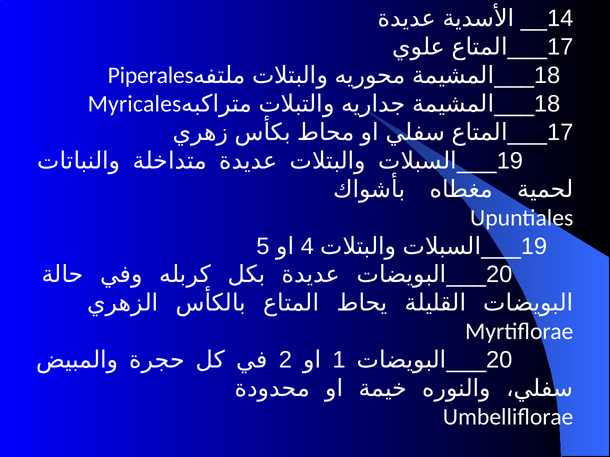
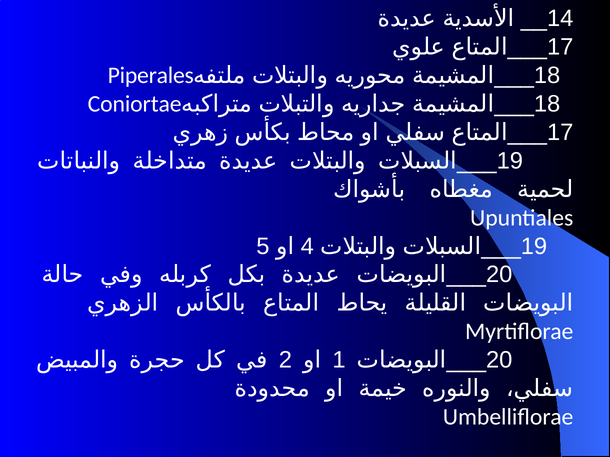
Myricales: Myricales -> Coniortae
